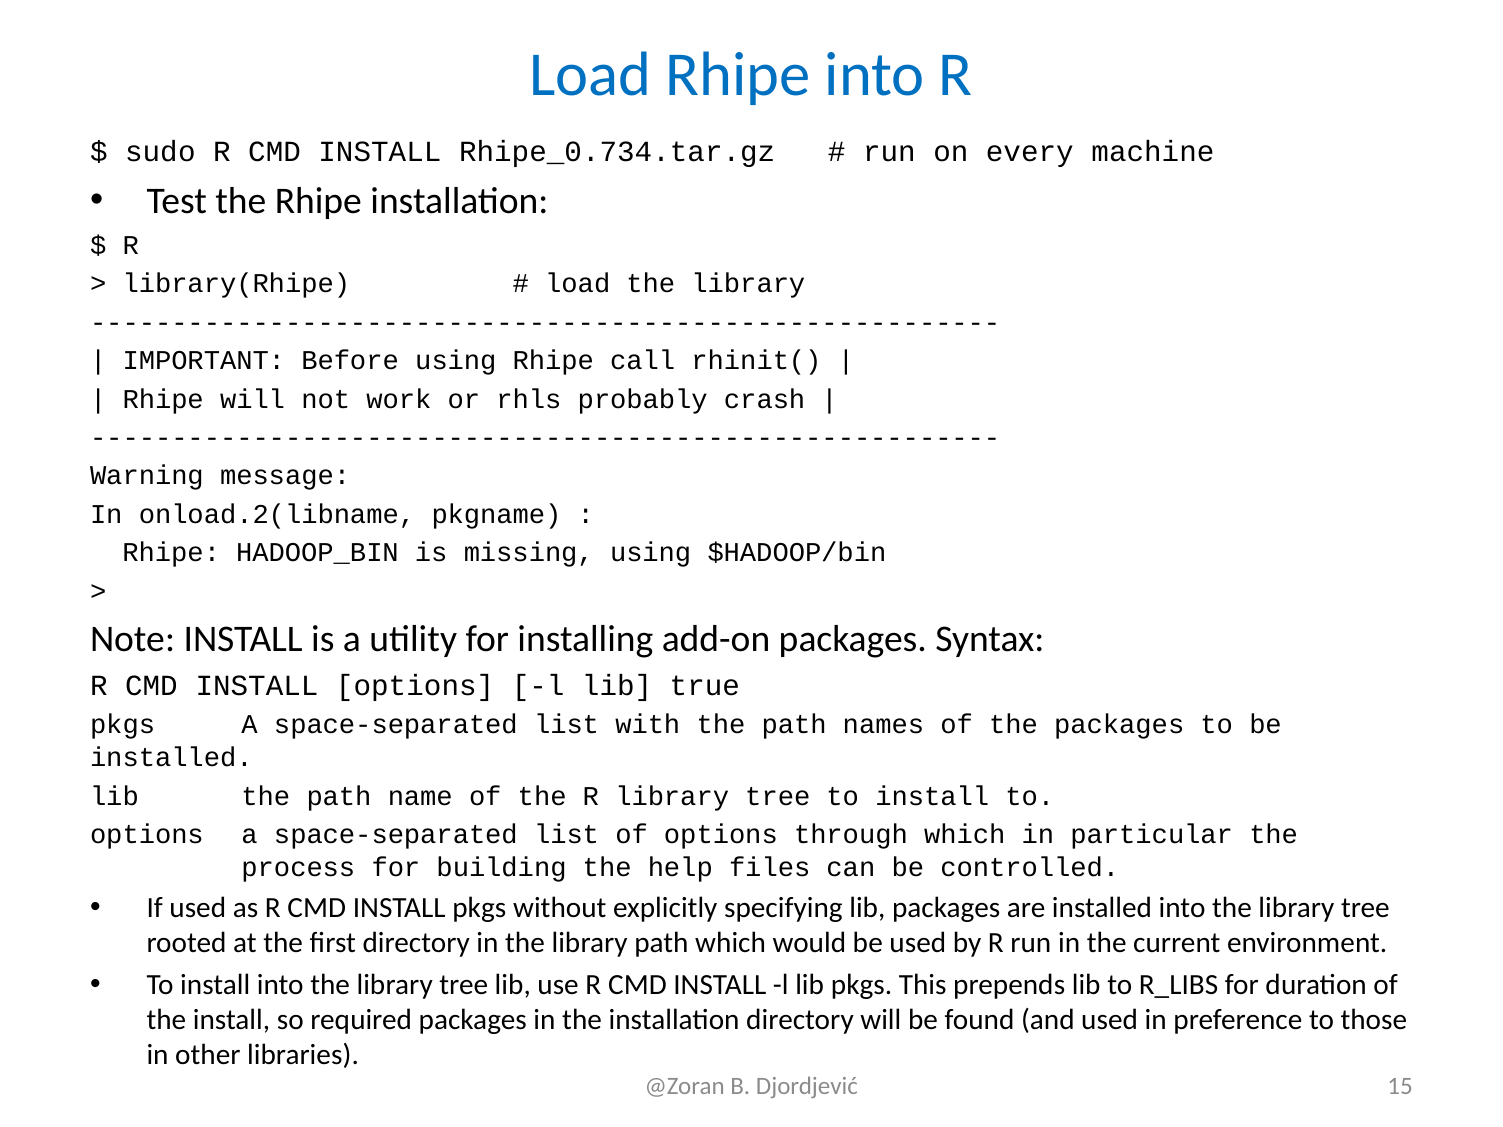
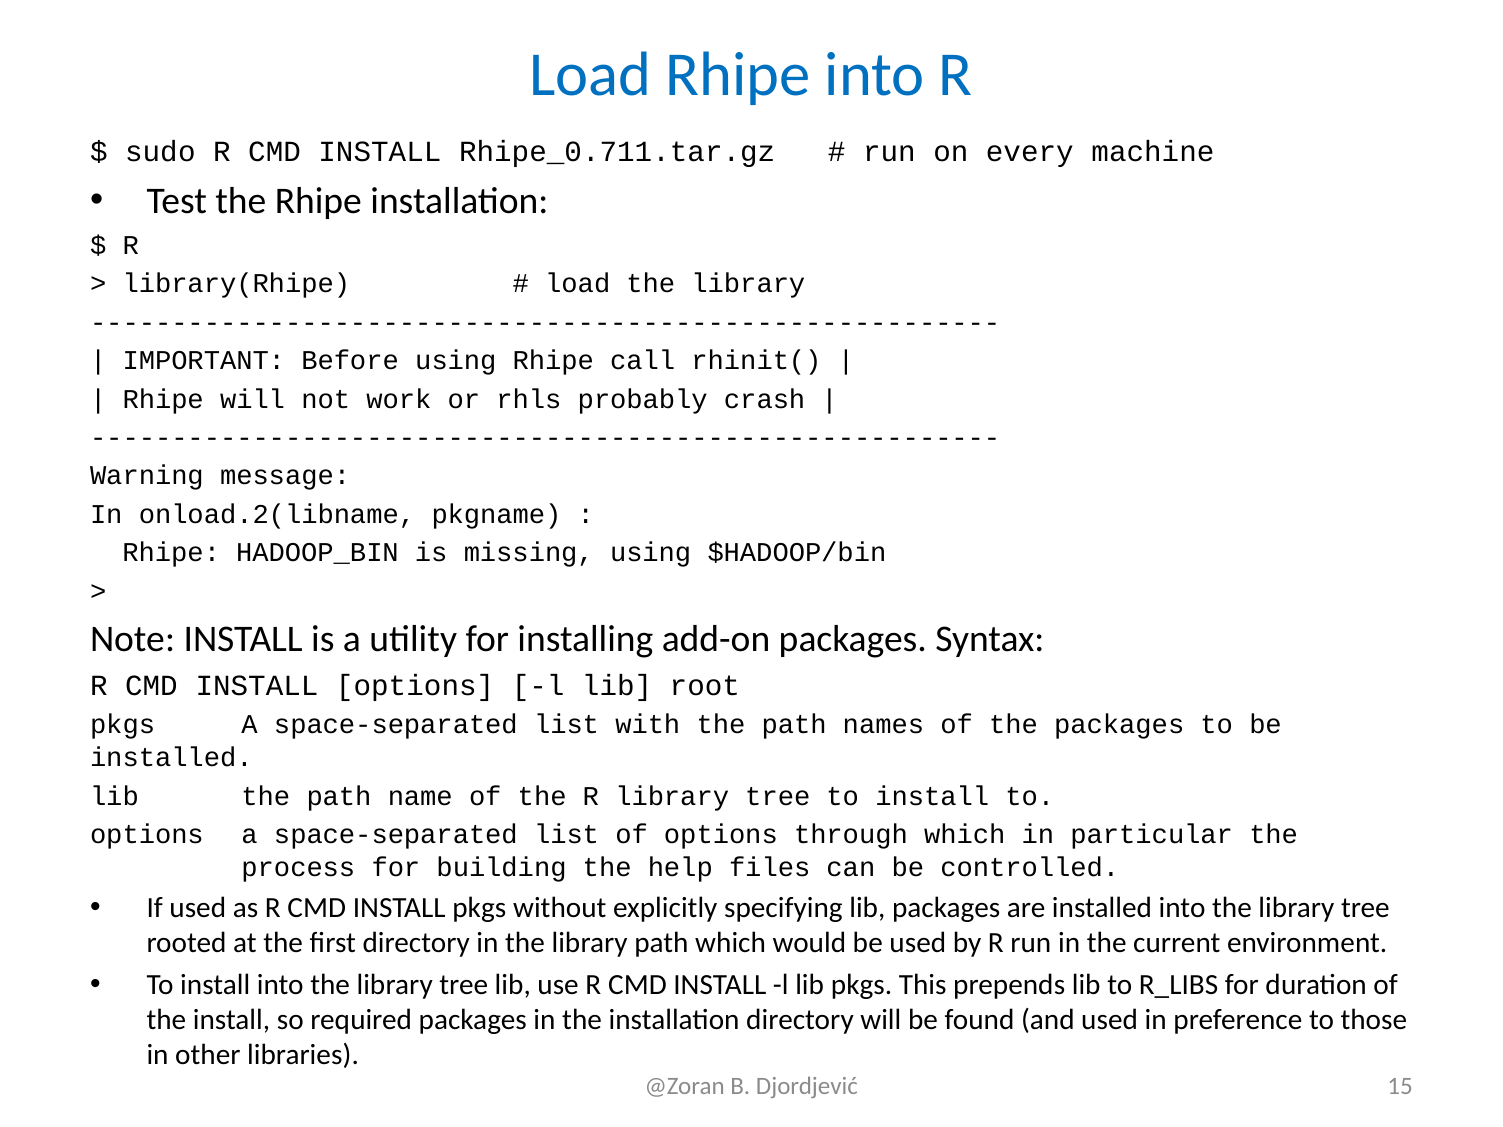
Rhipe_0.734.tar.gz: Rhipe_0.734.tar.gz -> Rhipe_0.711.tar.gz
true: true -> root
